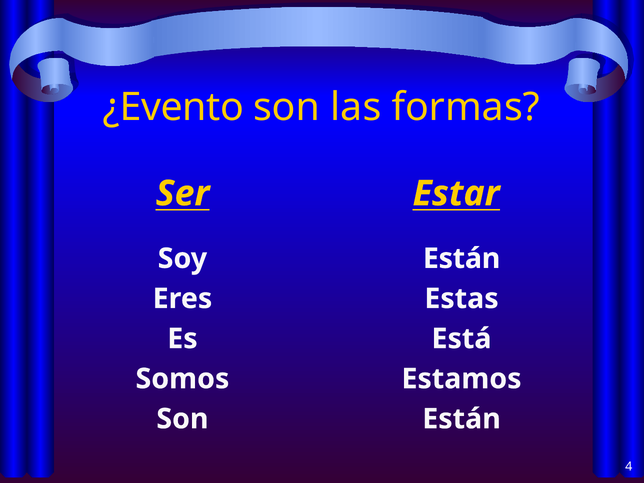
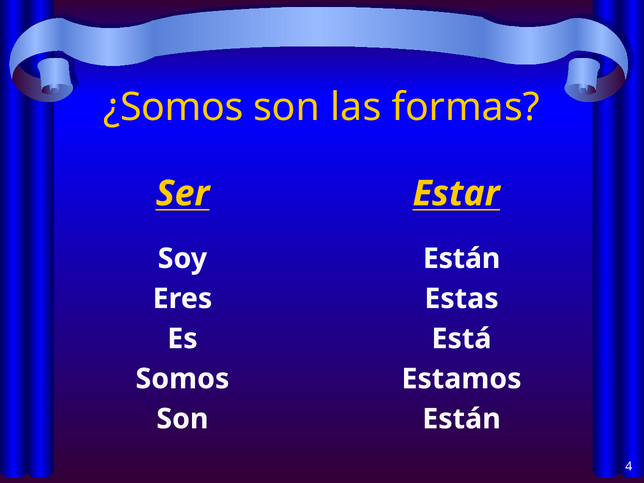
¿Evento: ¿Evento -> ¿Somos
